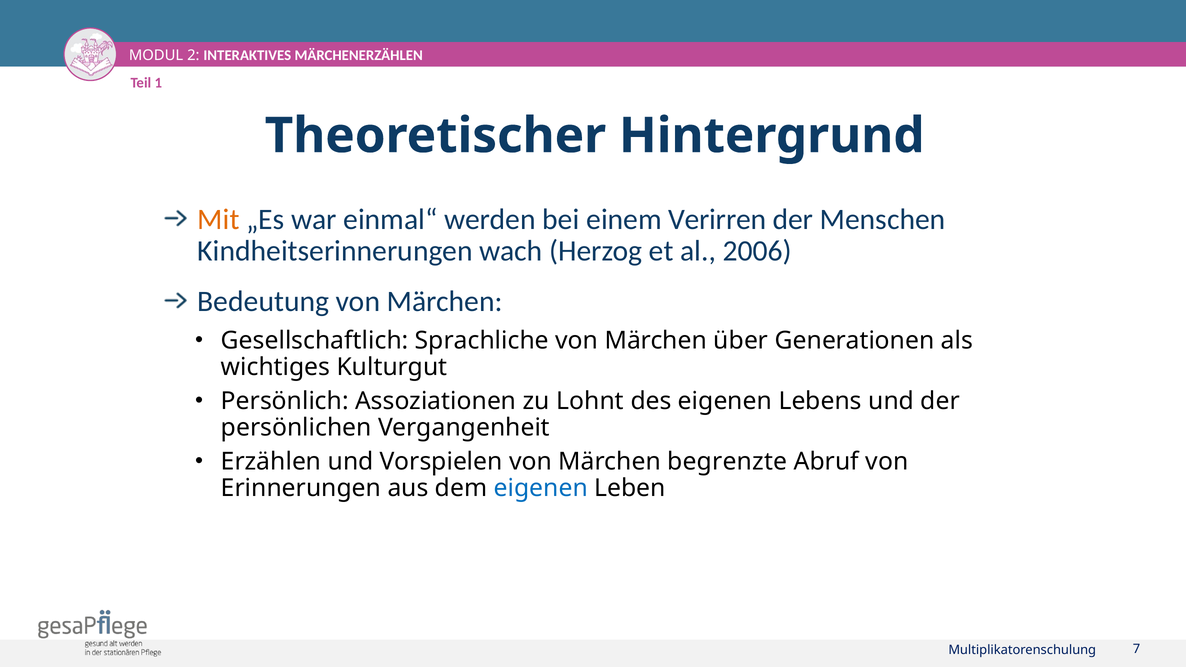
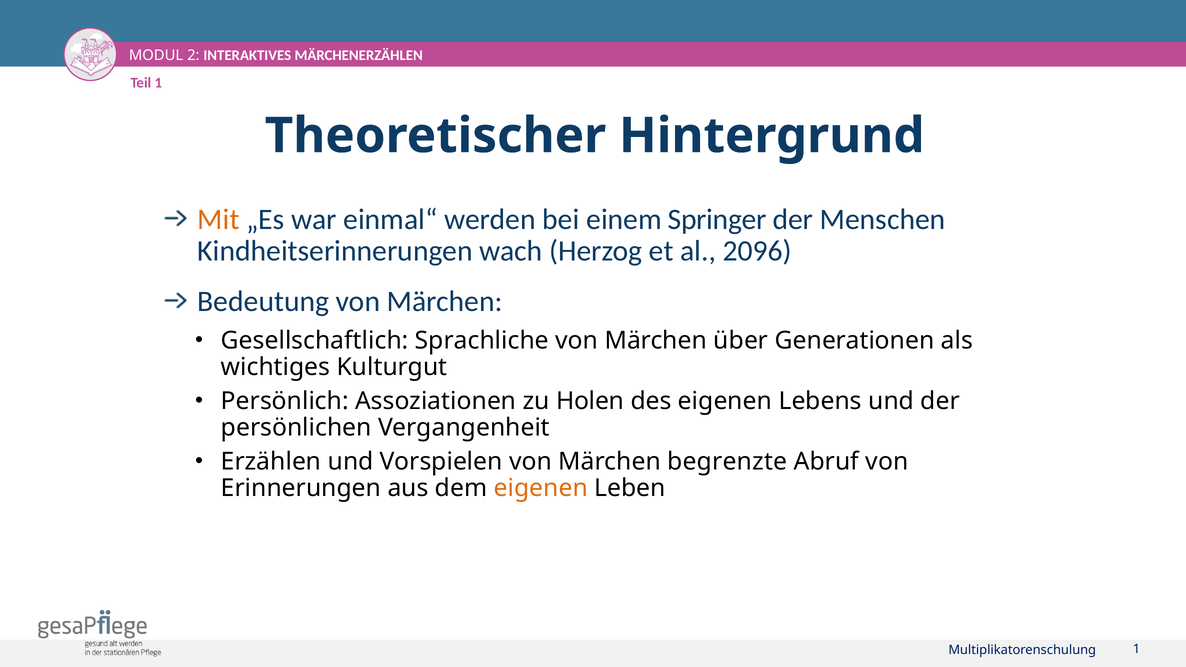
Verirren: Verirren -> Springer
2006: 2006 -> 2096
Lohnt: Lohnt -> Holen
eigenen at (541, 488) colour: blue -> orange
Multiplikatorenschulung 7: 7 -> 1
